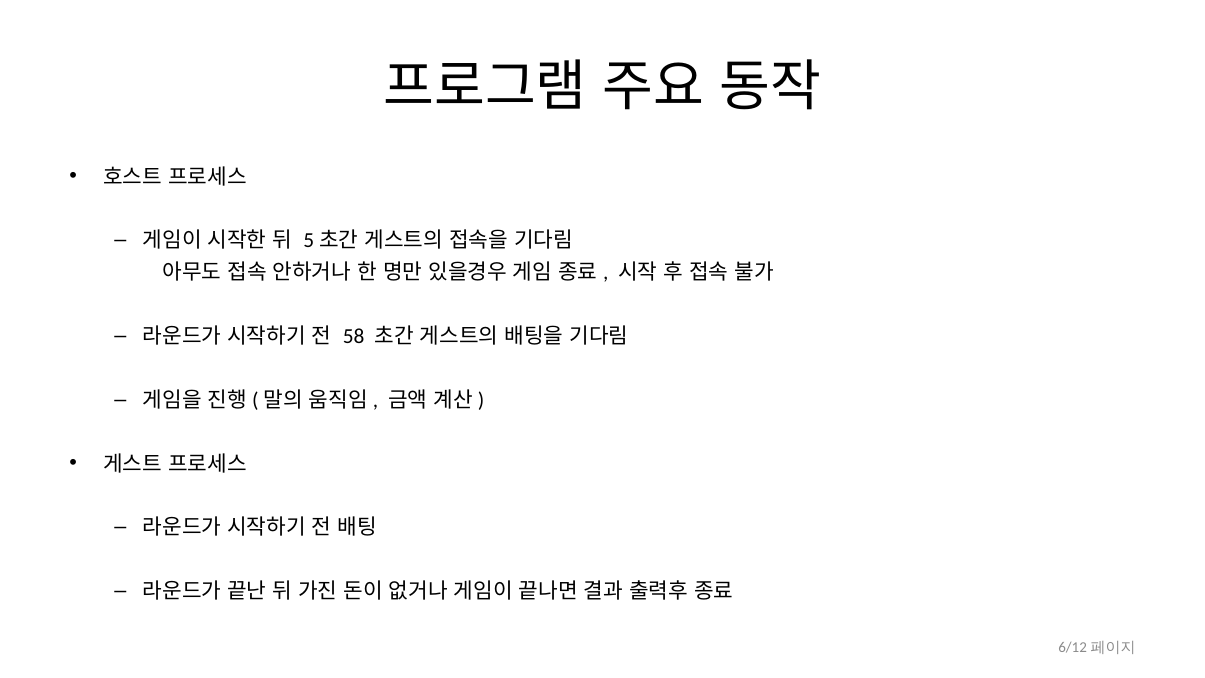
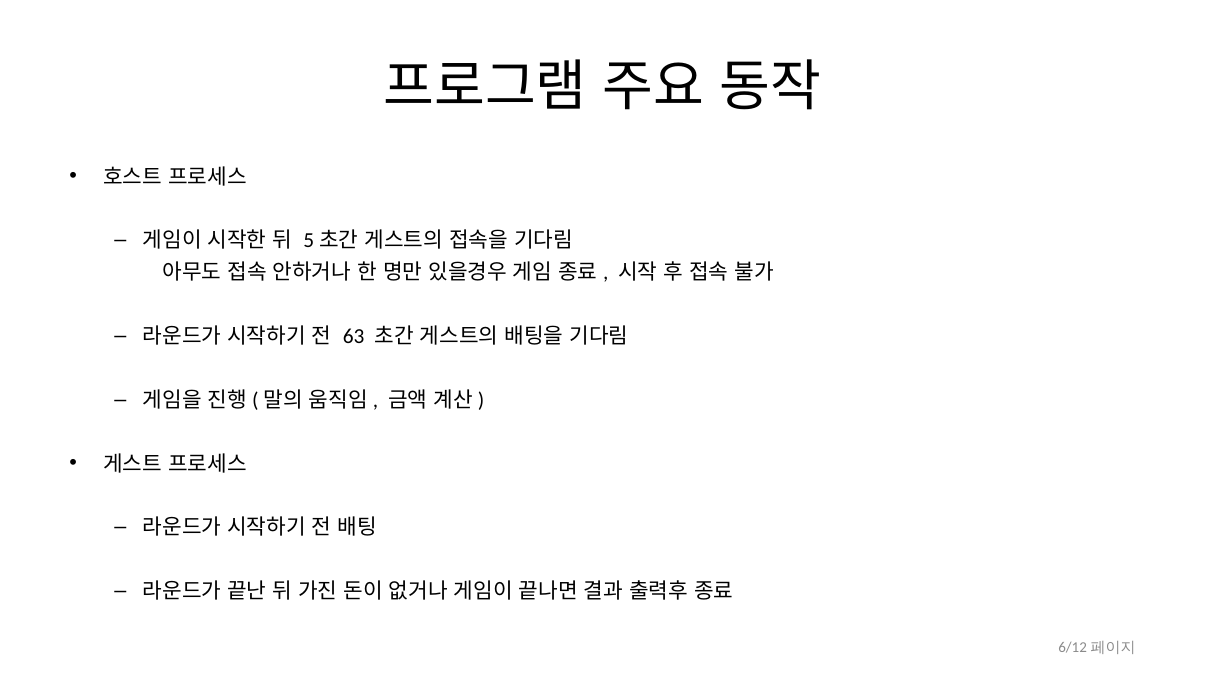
58: 58 -> 63
